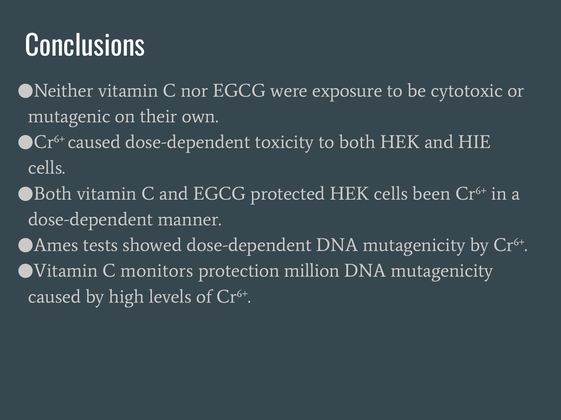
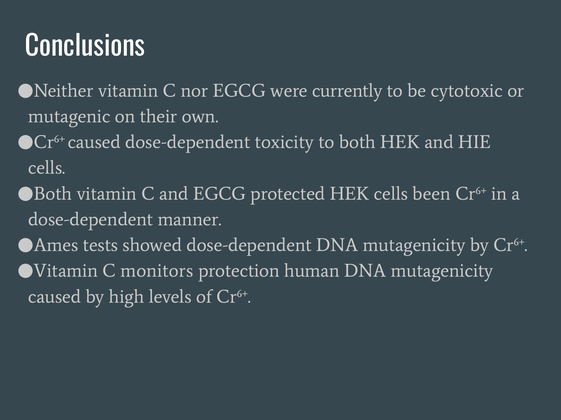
exposure: exposure -> currently
million: million -> human
